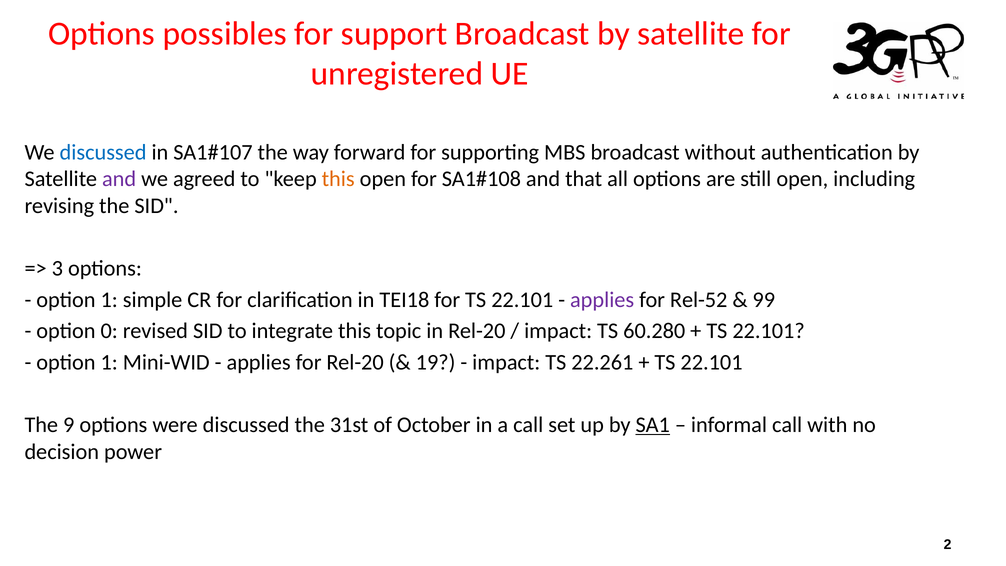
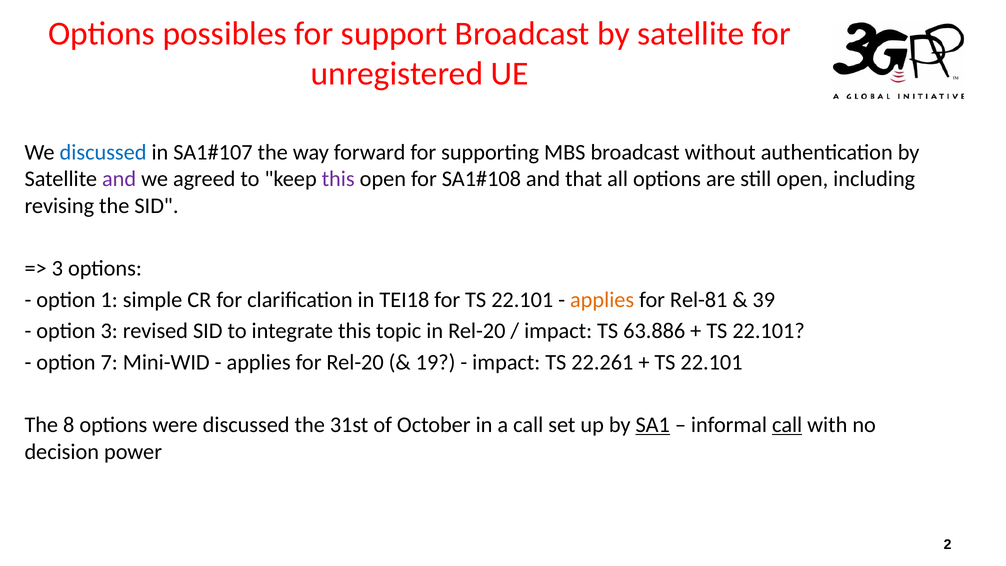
this at (338, 179) colour: orange -> purple
applies at (602, 300) colour: purple -> orange
Rel-52: Rel-52 -> Rel-81
99: 99 -> 39
option 0: 0 -> 3
60.280: 60.280 -> 63.886
1 at (109, 362): 1 -> 7
9: 9 -> 8
call at (787, 425) underline: none -> present
